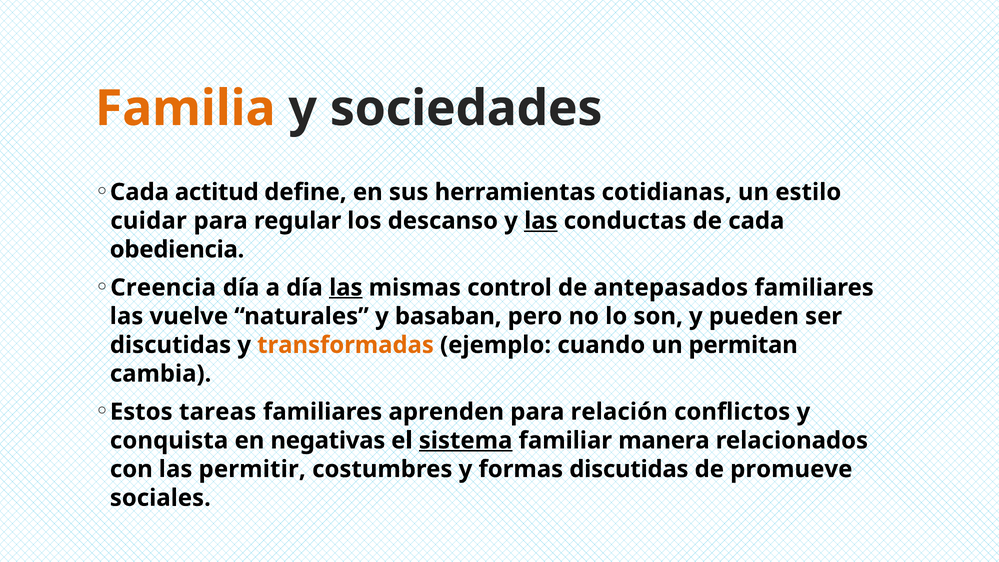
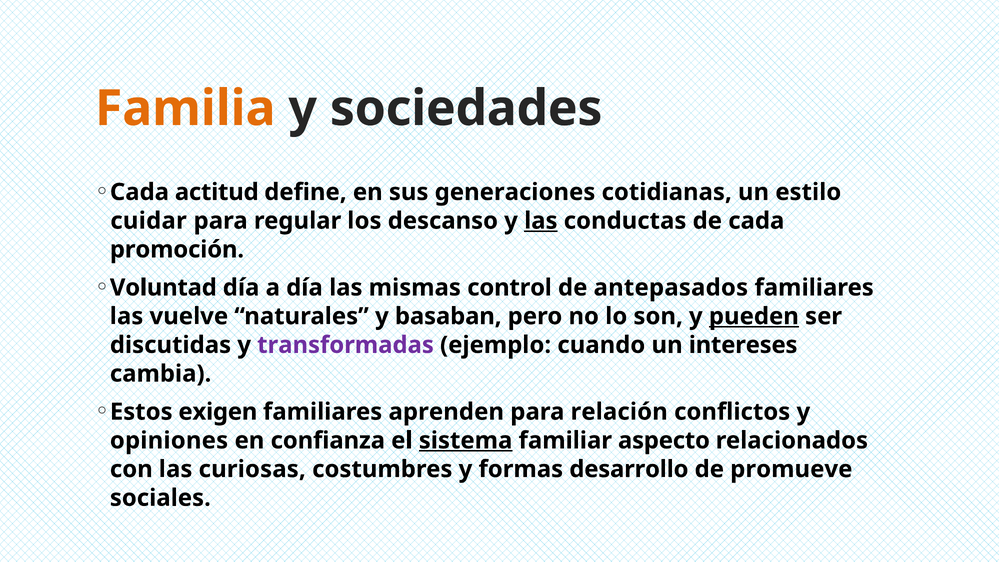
herramientas: herramientas -> generaciones
obediencia: obediencia -> promoción
Creencia: Creencia -> Voluntad
las at (346, 288) underline: present -> none
pueden underline: none -> present
transformadas colour: orange -> purple
permitan: permitan -> intereses
tareas: tareas -> exigen
conquista: conquista -> opiniones
negativas: negativas -> confianza
manera: manera -> aspecto
permitir: permitir -> curiosas
formas discutidas: discutidas -> desarrollo
